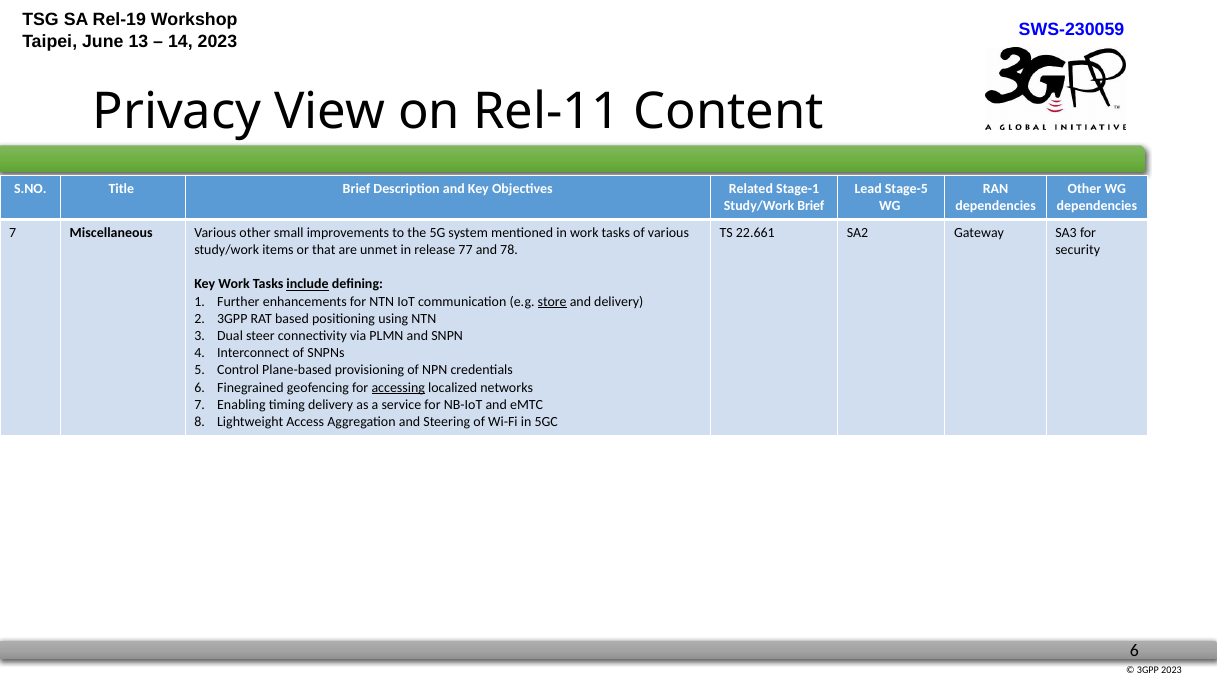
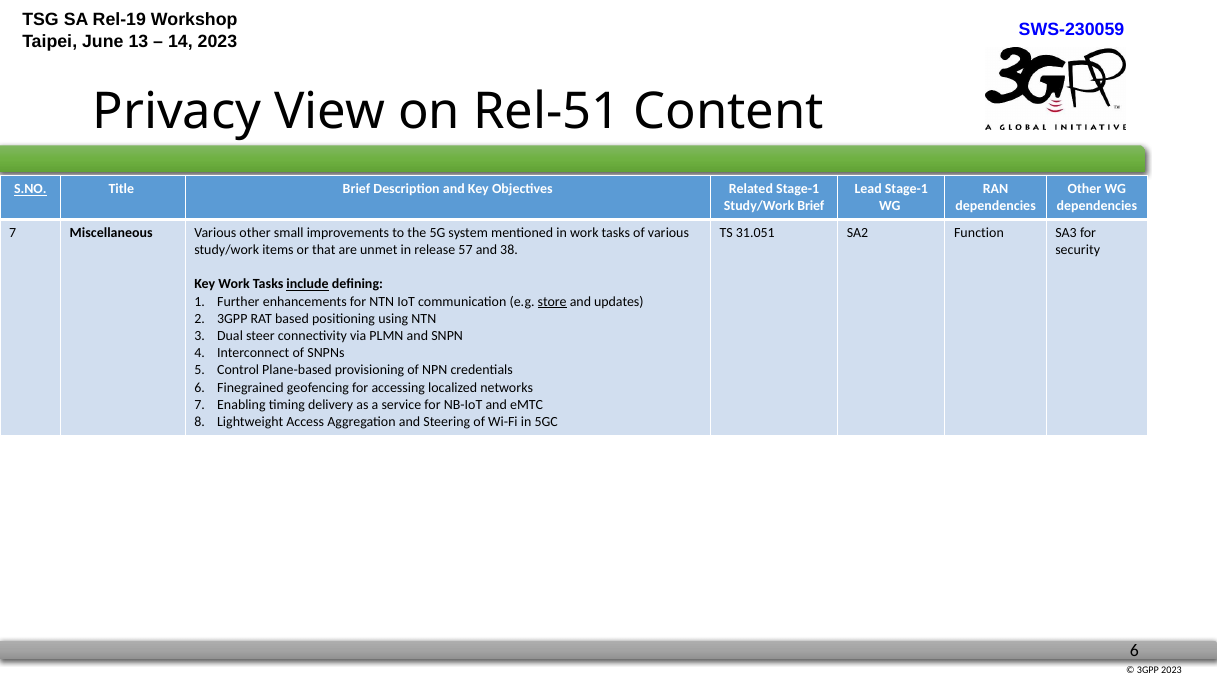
Rel-11: Rel-11 -> Rel-51
S.NO underline: none -> present
Lead Stage-5: Stage-5 -> Stage-1
22.661: 22.661 -> 31.051
Gateway: Gateway -> Function
77: 77 -> 57
78: 78 -> 38
and delivery: delivery -> updates
accessing underline: present -> none
